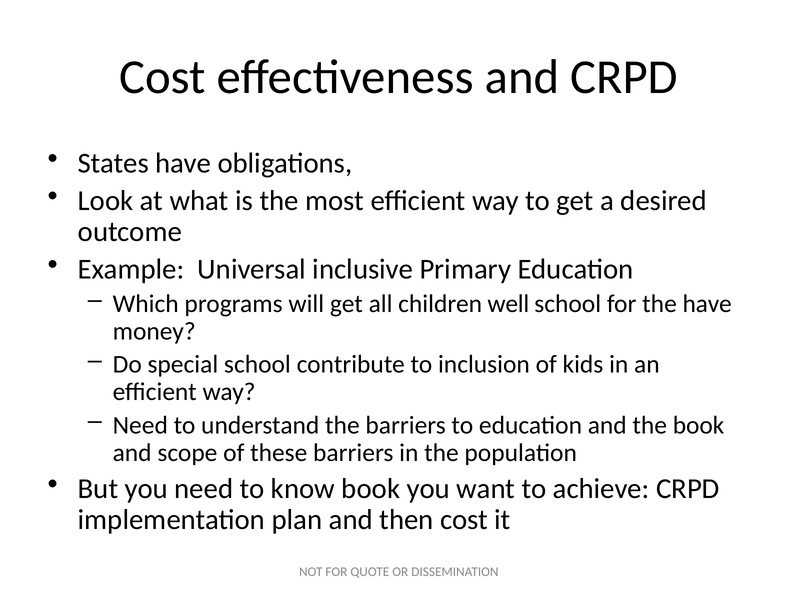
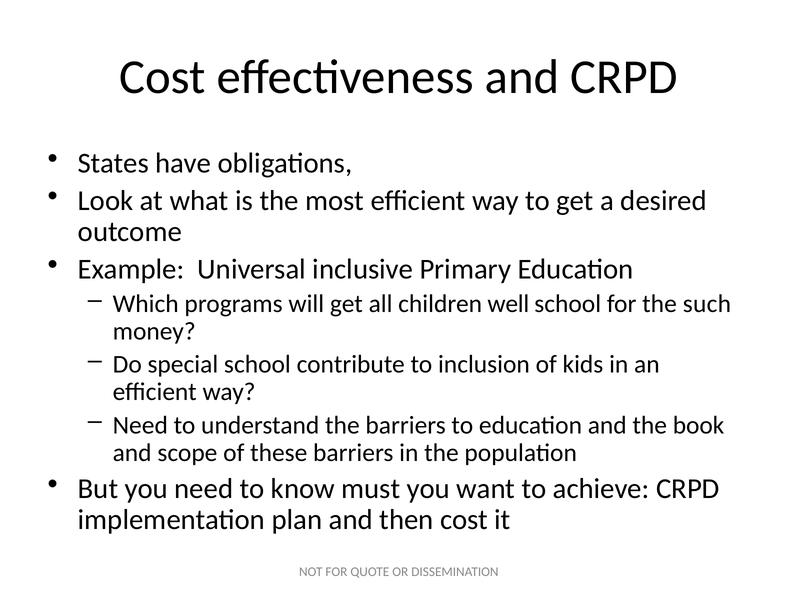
the have: have -> such
know book: book -> must
